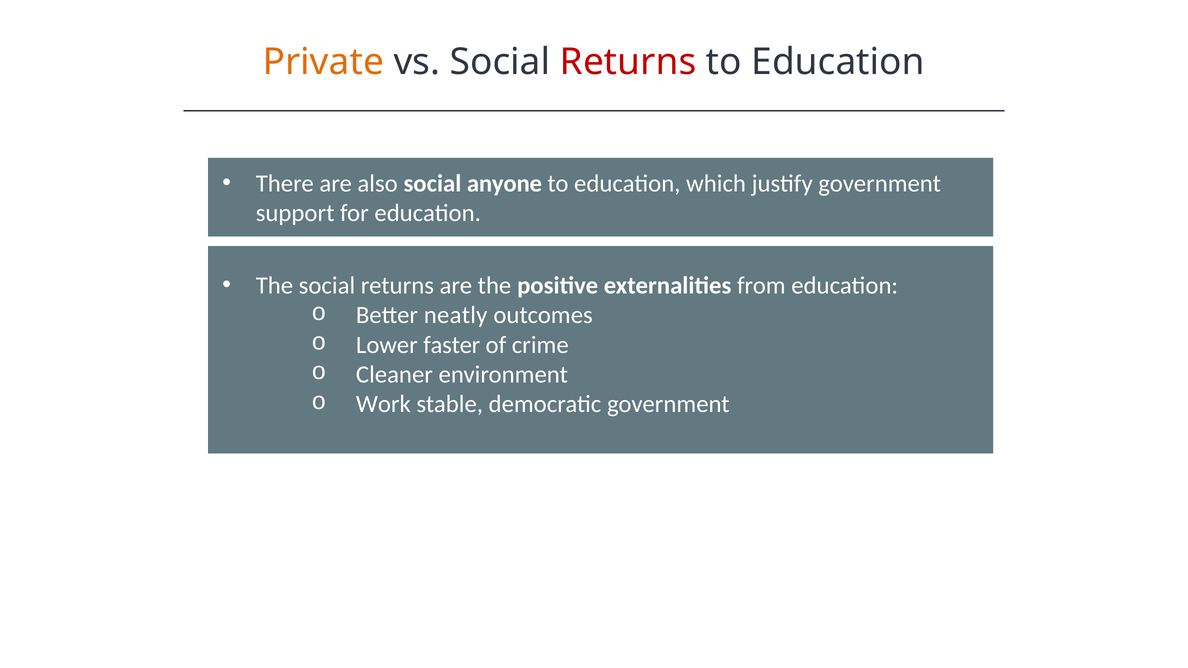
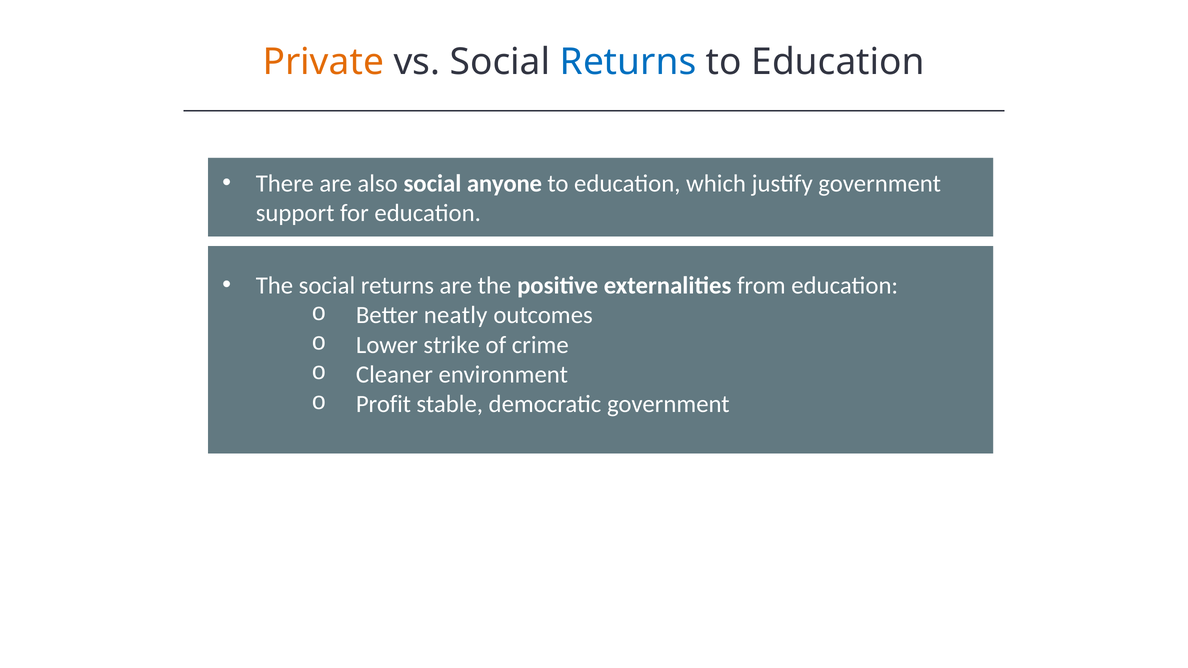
Returns at (628, 62) colour: red -> blue
faster: faster -> strike
Work: Work -> Profit
